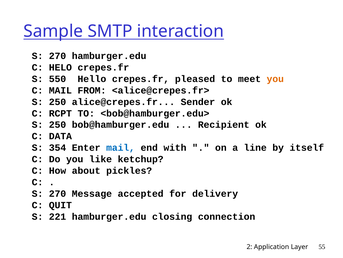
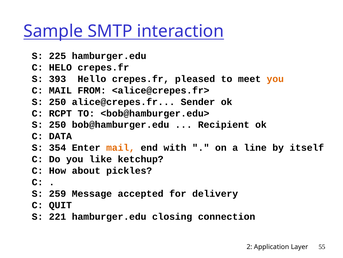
270 at (58, 56): 270 -> 225
550: 550 -> 393
mail at (121, 147) colour: blue -> orange
270 at (58, 193): 270 -> 259
